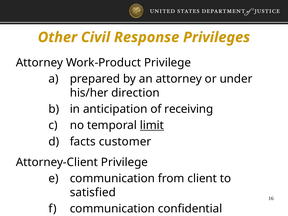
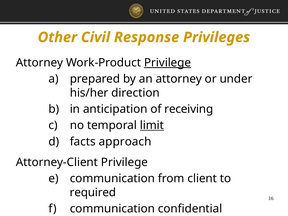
Privilege at (168, 63) underline: none -> present
customer: customer -> approach
satisfied: satisfied -> required
